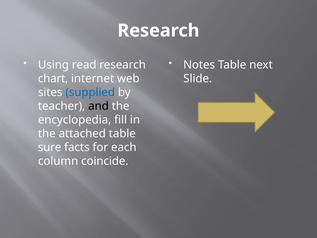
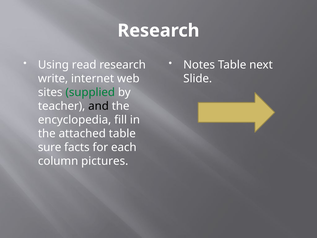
chart: chart -> write
supplied colour: blue -> green
coincide: coincide -> pictures
